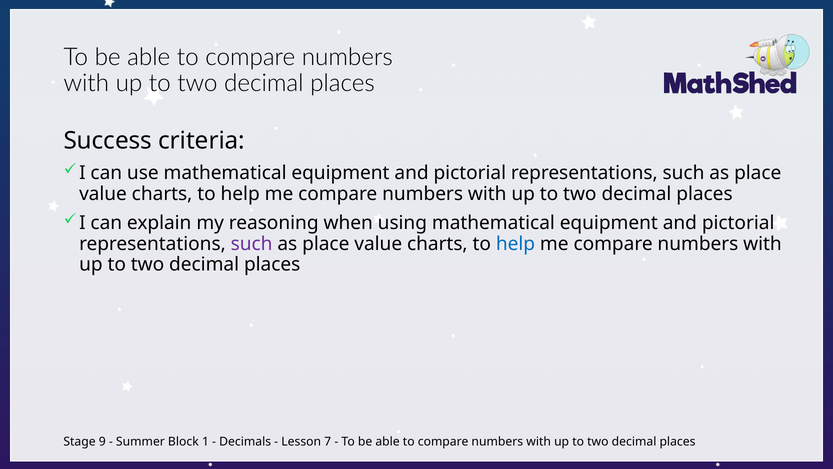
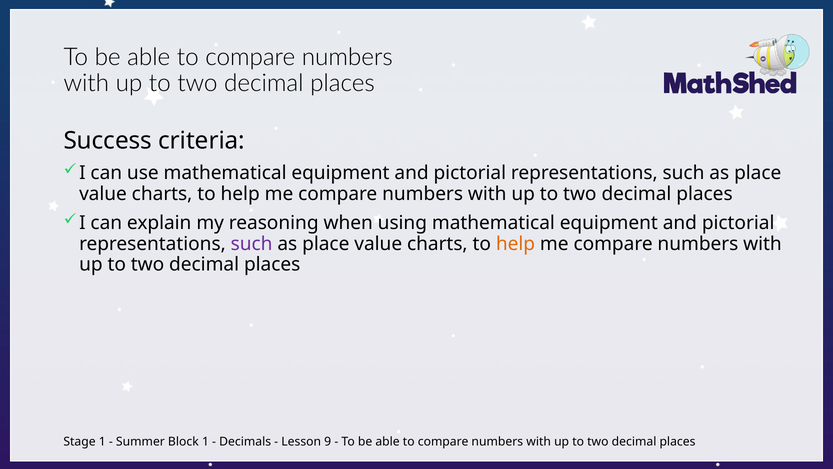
help at (515, 243) colour: blue -> orange
Stage 9: 9 -> 1
7: 7 -> 9
